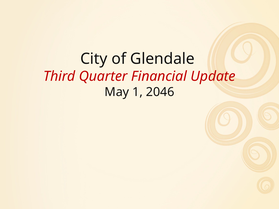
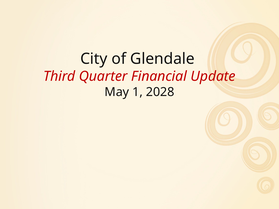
2046: 2046 -> 2028
